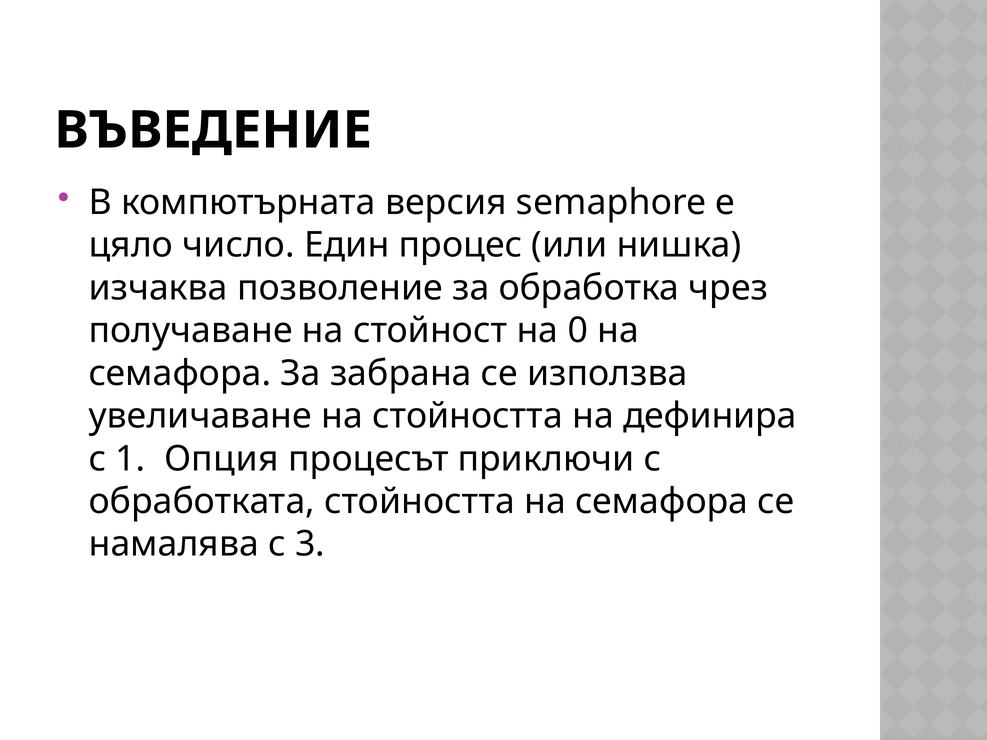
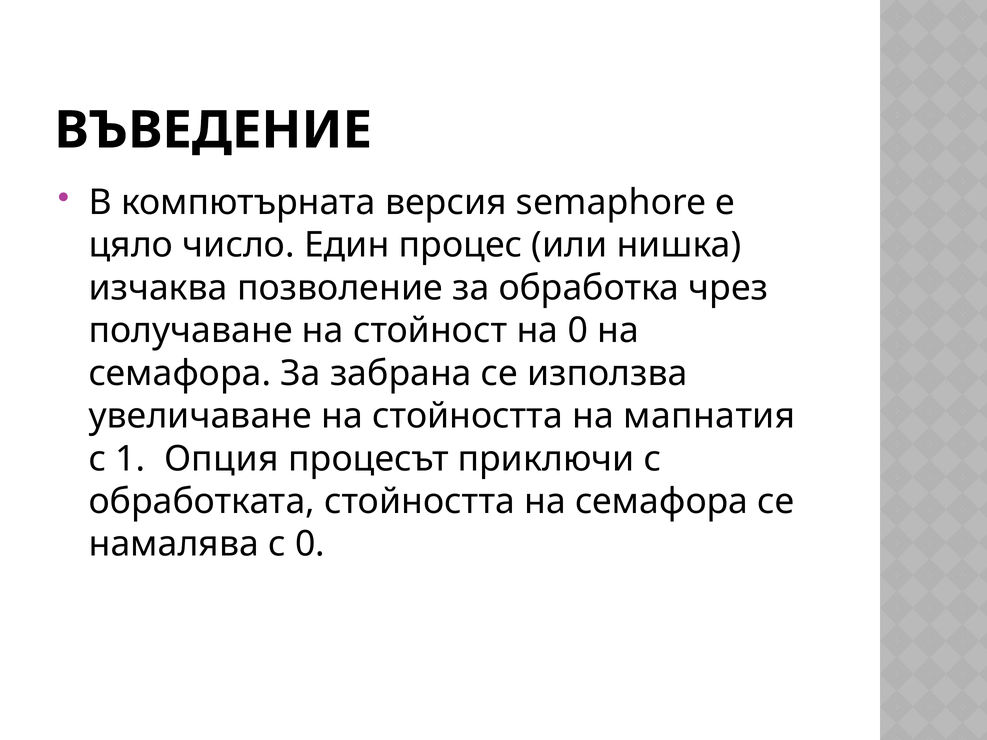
дефинира: дефинира -> мапнатия
с 3: 3 -> 0
